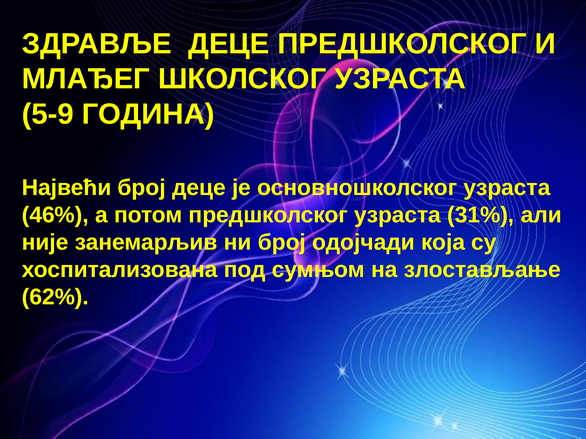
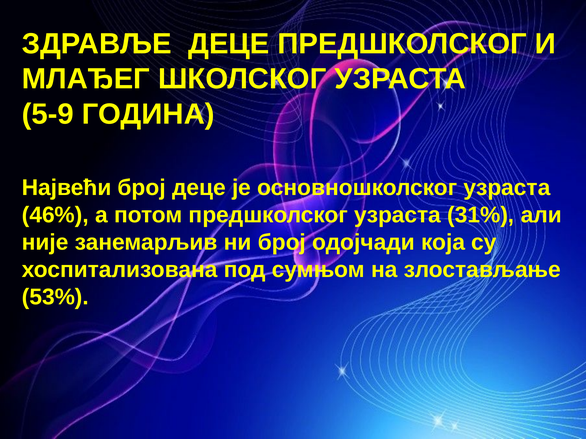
62%: 62% -> 53%
